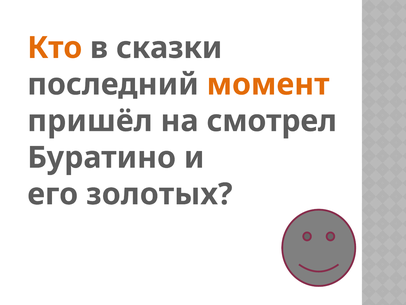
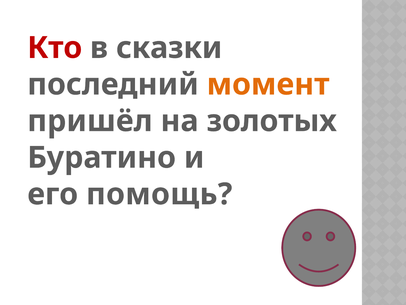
Кто colour: orange -> red
смотрел: смотрел -> золотых
золотых: золотых -> помощь
